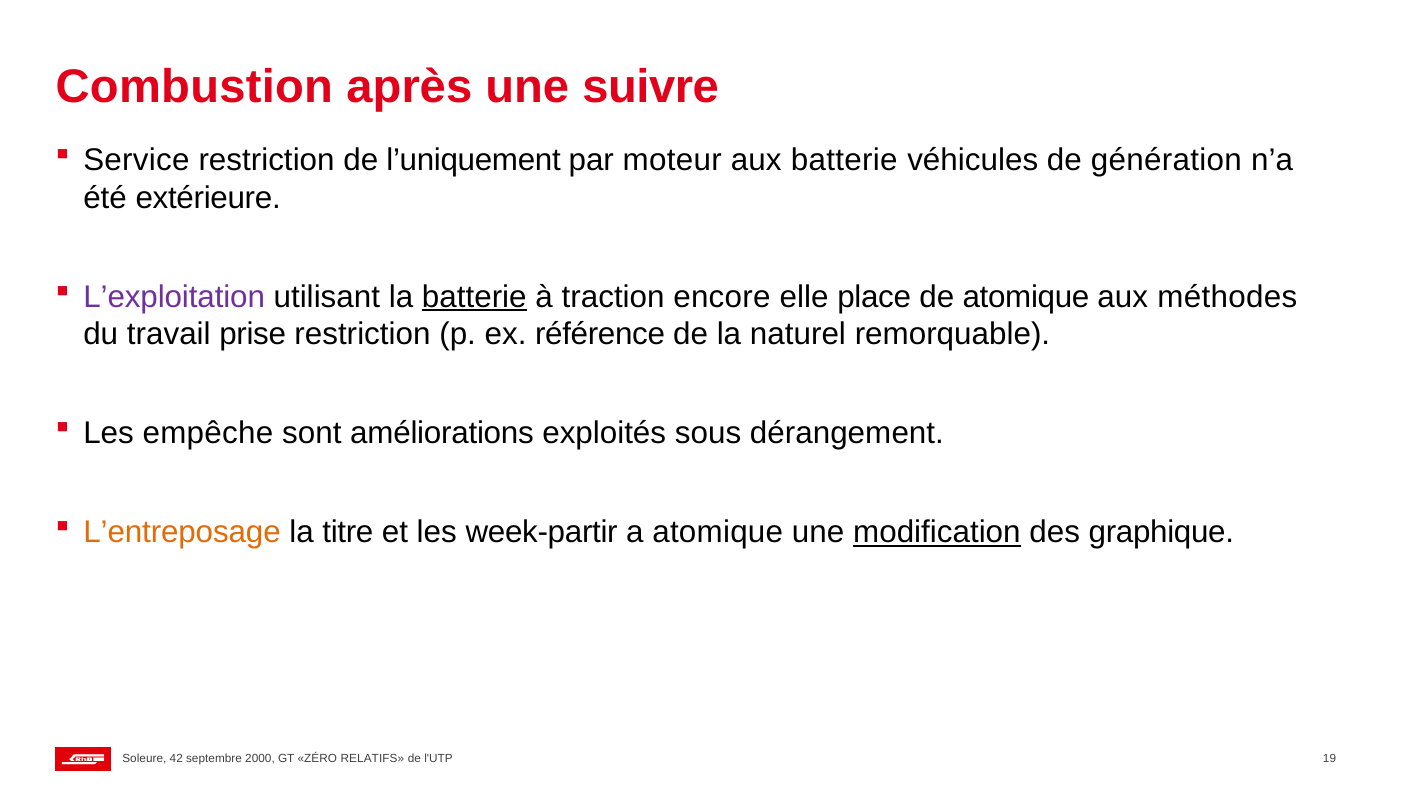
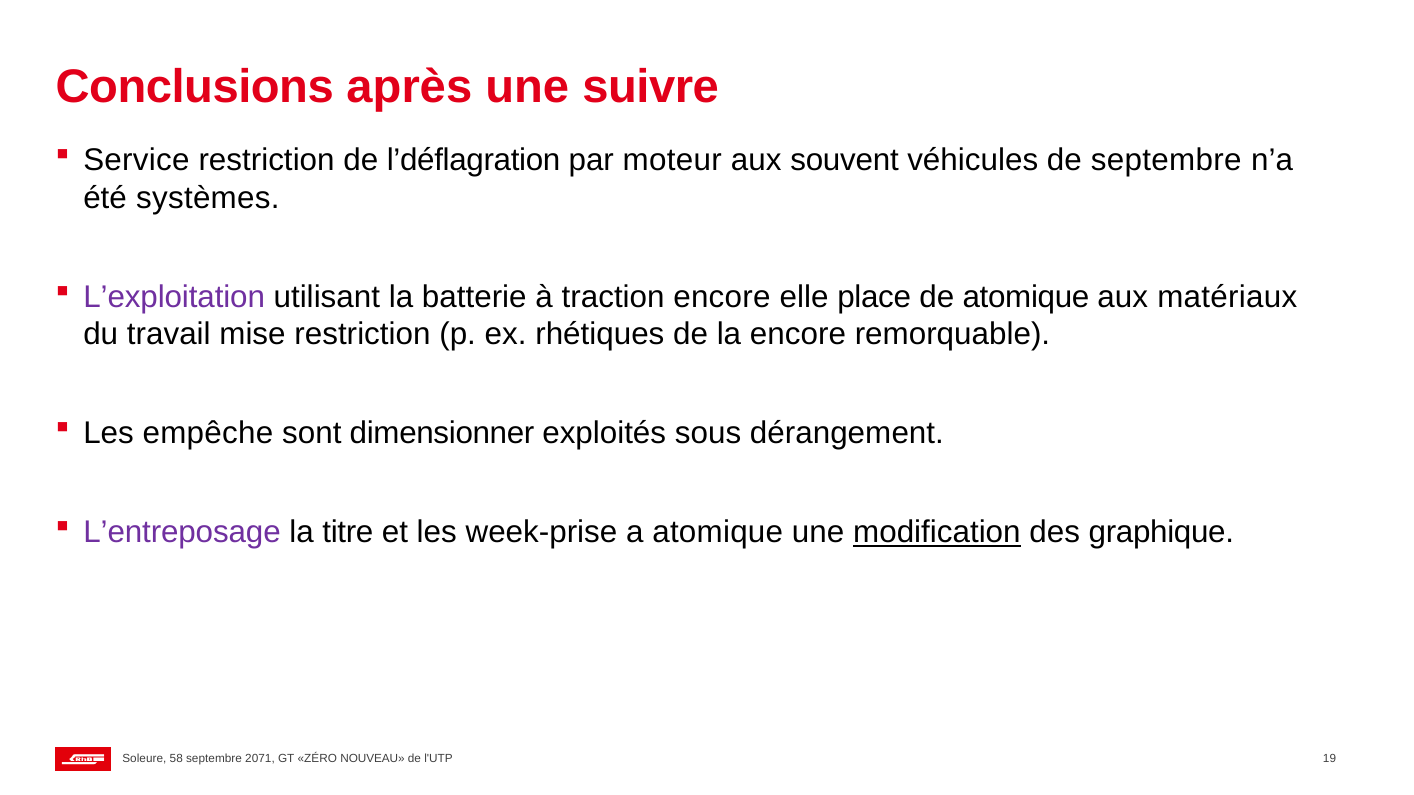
Combustion: Combustion -> Conclusions
l’uniquement: l’uniquement -> l’déflagration
aux batterie: batterie -> souvent
de génération: génération -> septembre
extérieure: extérieure -> systèmes
batterie at (474, 297) underline: present -> none
méthodes: méthodes -> matériaux
prise: prise -> mise
référence: référence -> rhétiques
la naturel: naturel -> encore
améliorations: améliorations -> dimensionner
L’entreposage colour: orange -> purple
week-partir: week-partir -> week-prise
42: 42 -> 58
2000: 2000 -> 2071
RELATIFS: RELATIFS -> NOUVEAU
